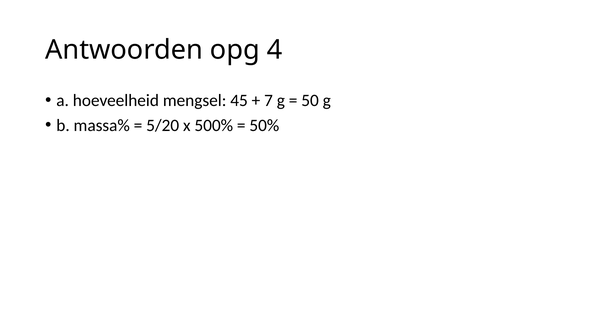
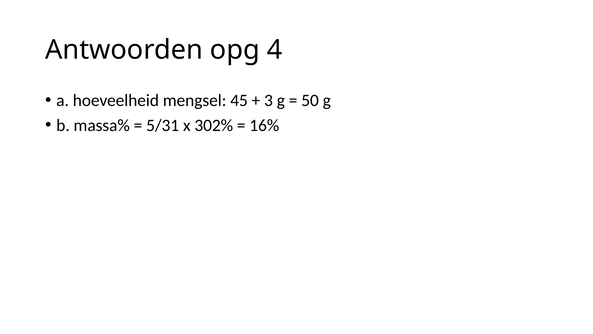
7: 7 -> 3
5/20: 5/20 -> 5/31
500%: 500% -> 302%
50%: 50% -> 16%
